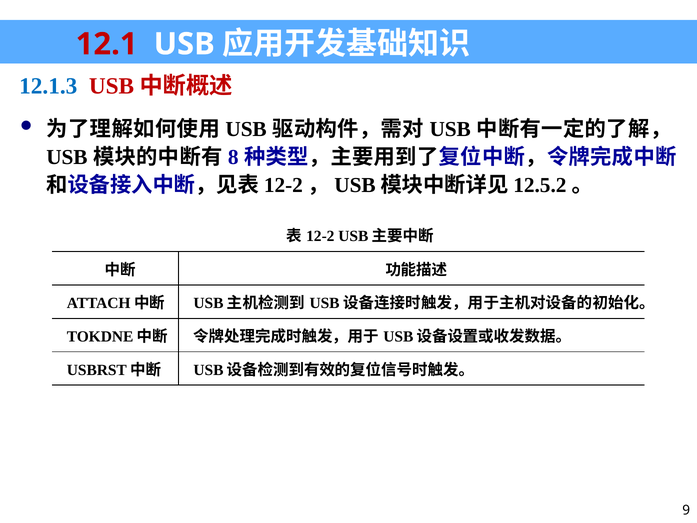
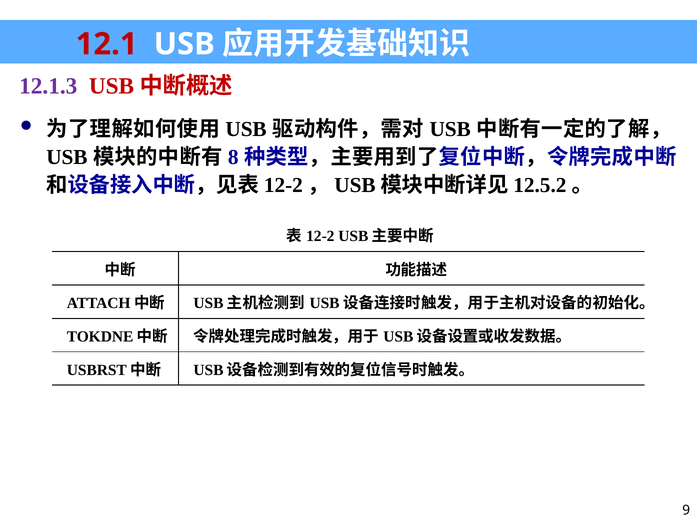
12.1.3 colour: blue -> purple
